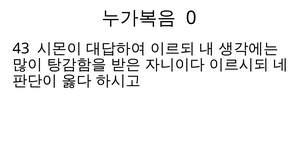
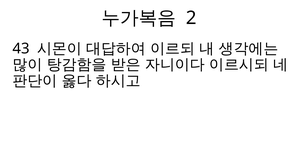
0: 0 -> 2
